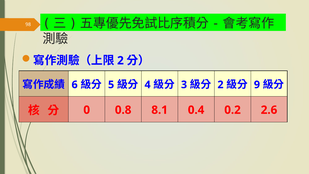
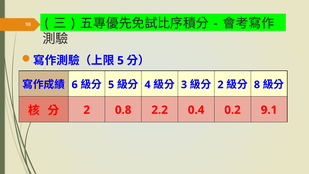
2 at (120, 60): 2 -> 5
9: 9 -> 8
0 at (87, 110): 0 -> 2
8.1: 8.1 -> 2.2
2.6: 2.6 -> 9.1
